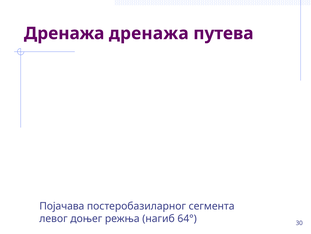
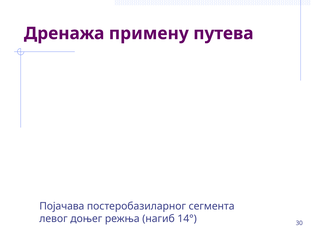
Дренажа дренажа: дренажа -> примену
64°: 64° -> 14°
